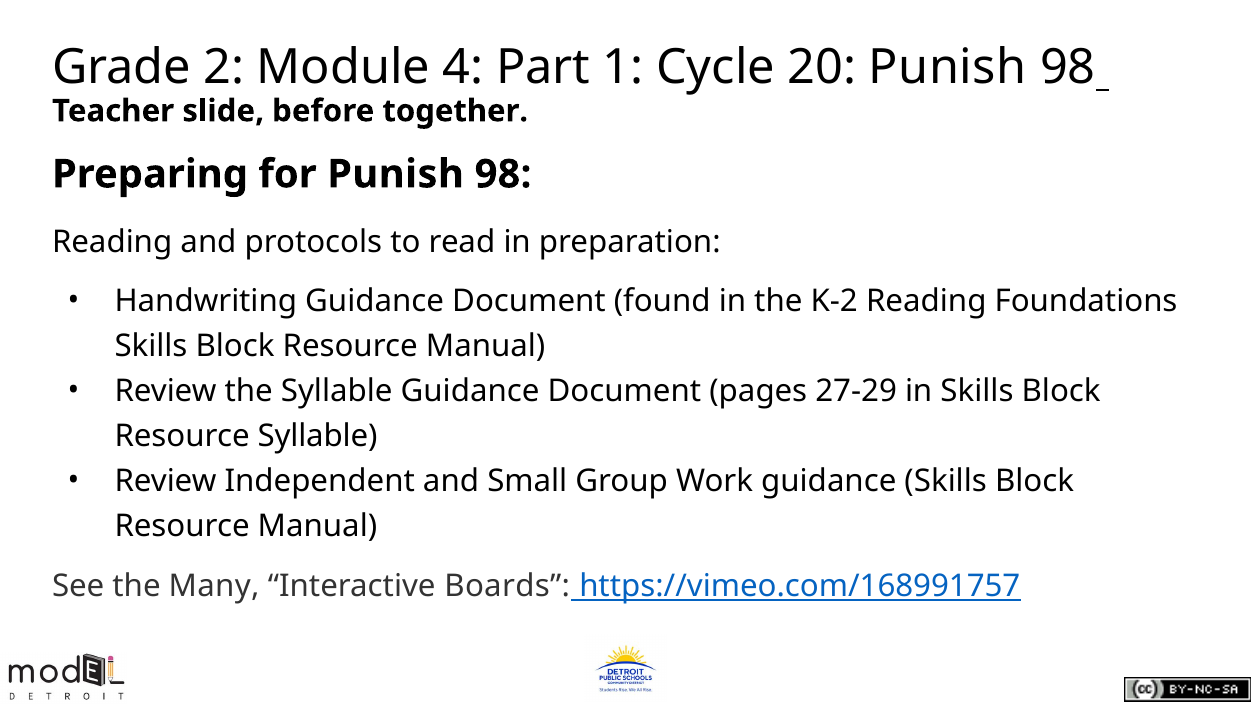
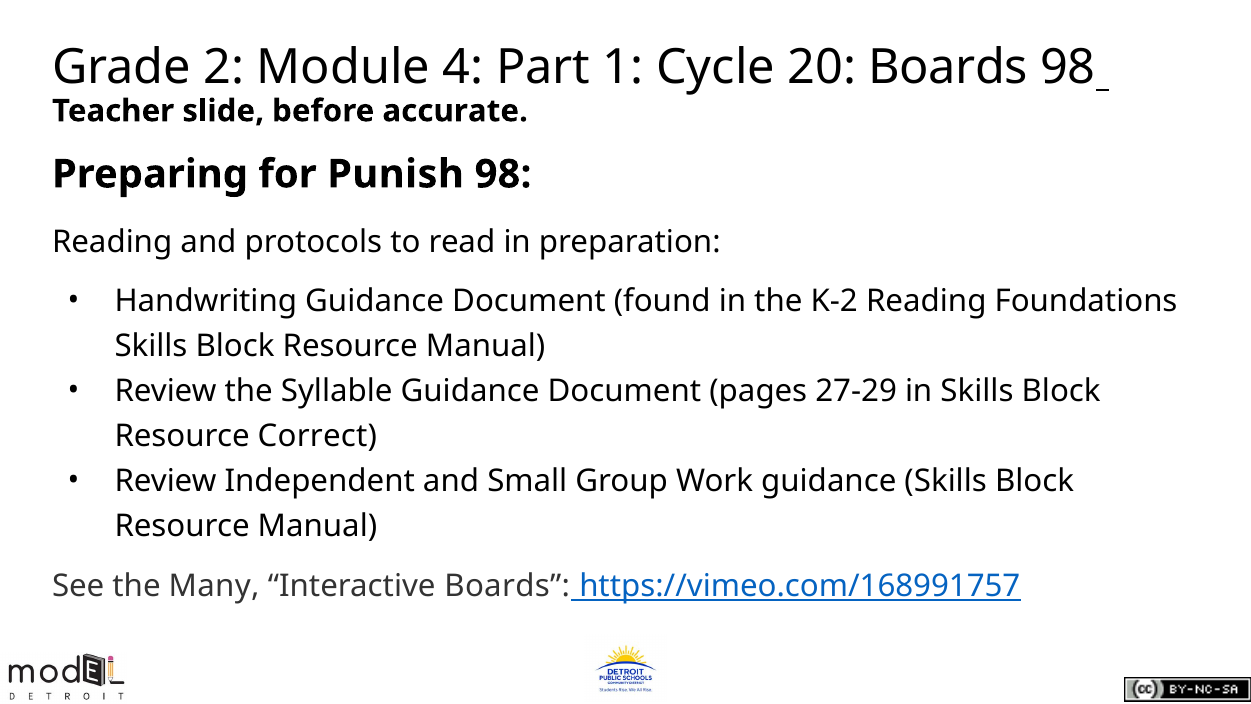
20 Punish: Punish -> Boards
together: together -> accurate
Resource Syllable: Syllable -> Correct
